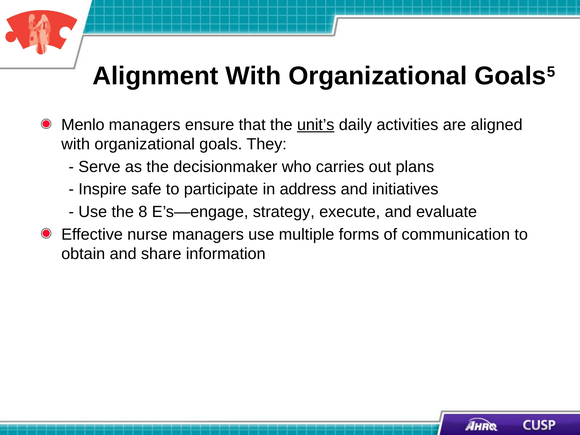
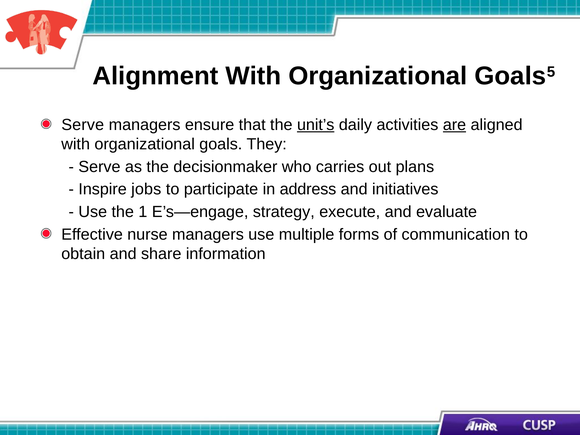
Menlo at (83, 125): Menlo -> Serve
are underline: none -> present
safe: safe -> jobs
8: 8 -> 1
